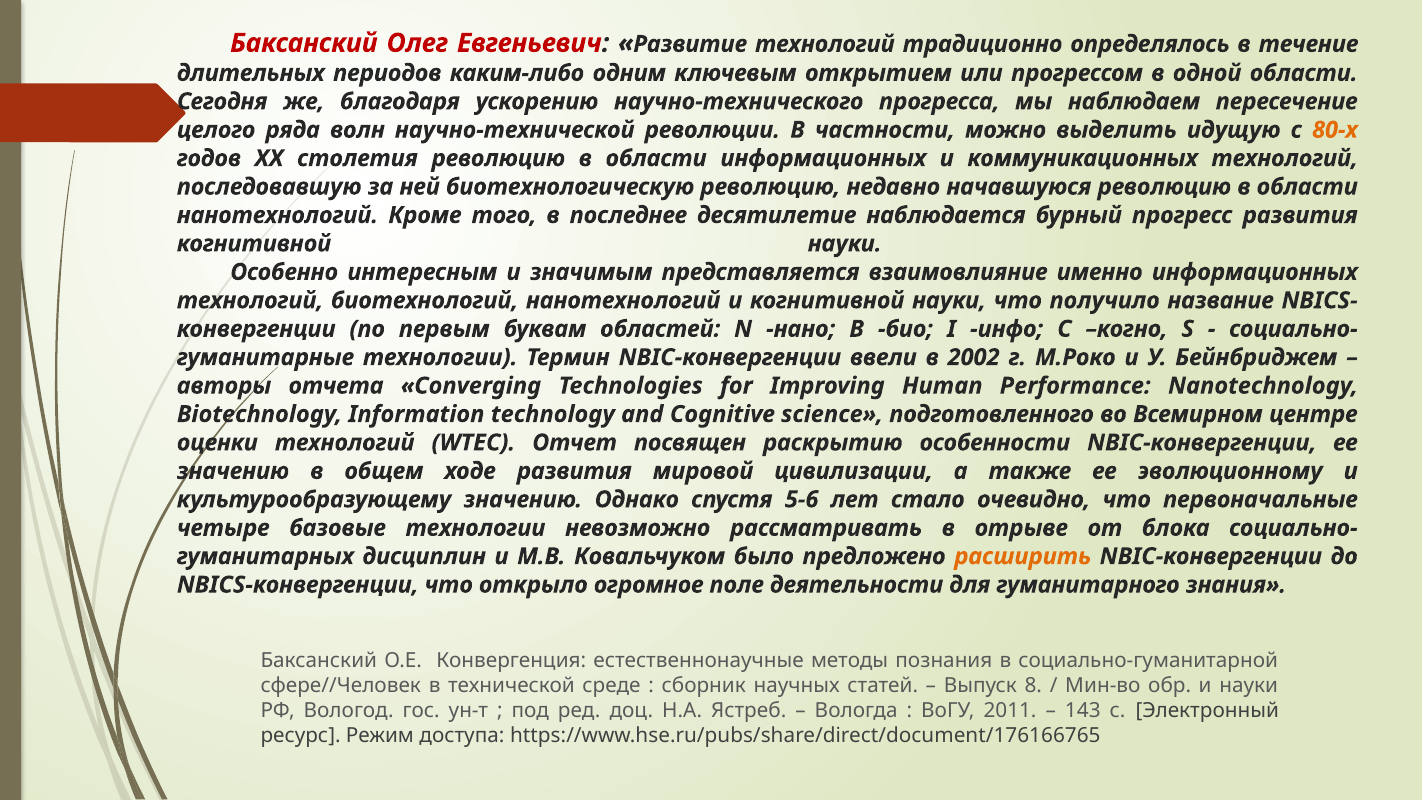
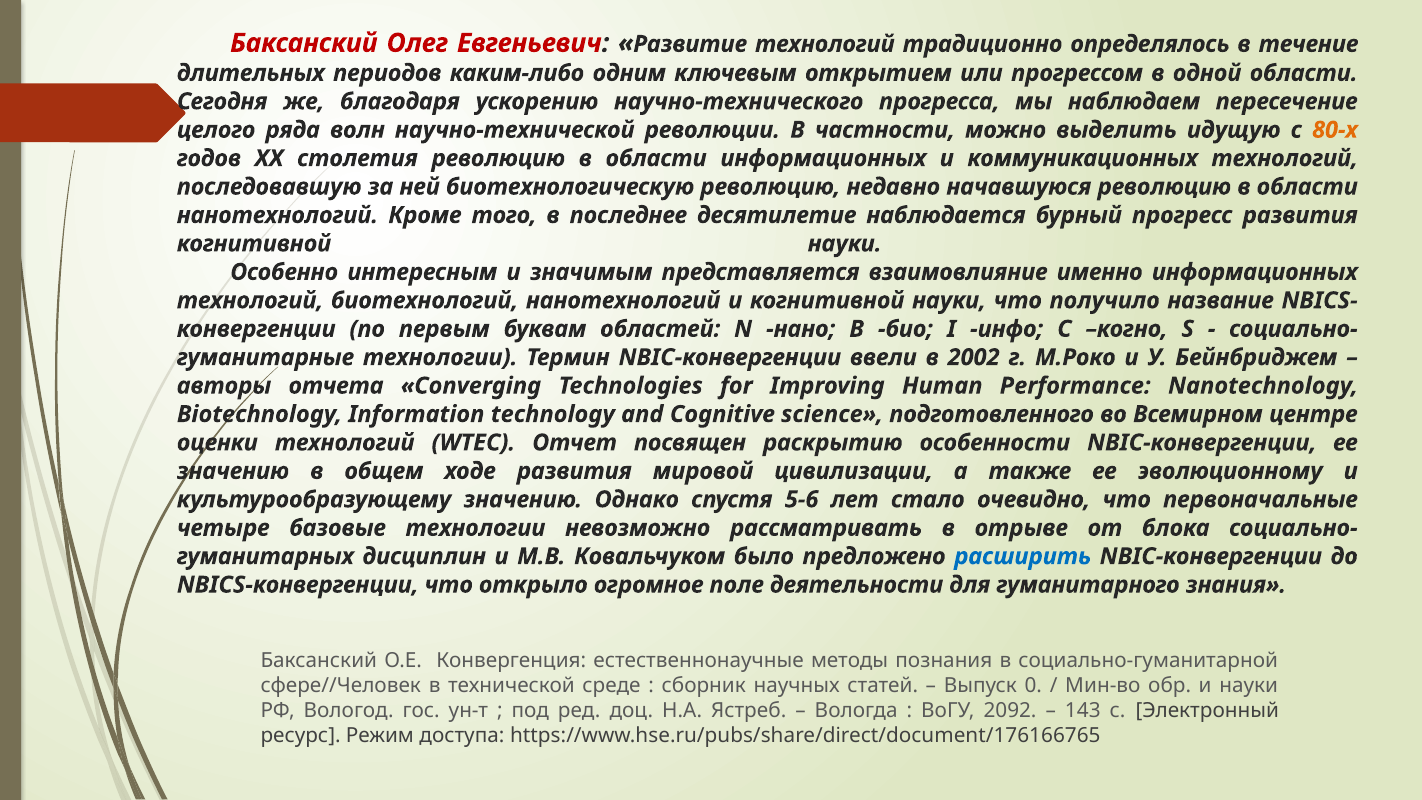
расширить colour: orange -> blue
8: 8 -> 0
2011: 2011 -> 2092
